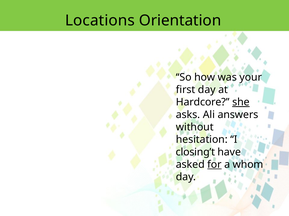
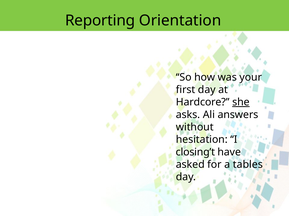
Locations: Locations -> Reporting
for underline: present -> none
whom: whom -> tables
